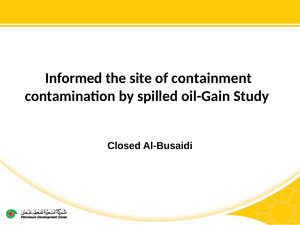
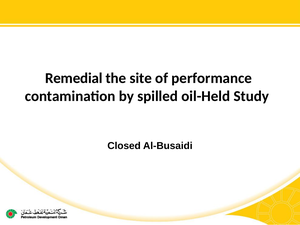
Informed: Informed -> Remedial
containment: containment -> performance
oil-Gain: oil-Gain -> oil-Held
